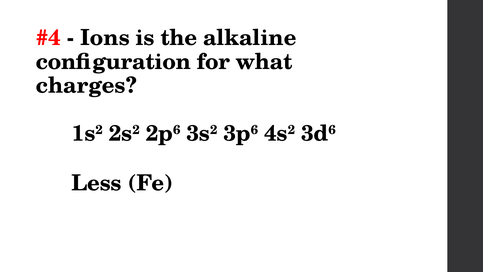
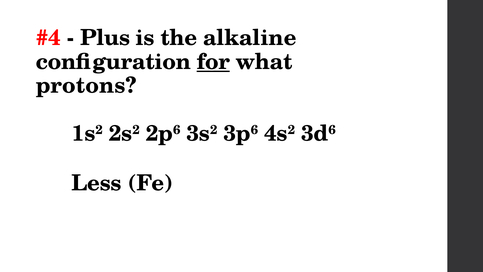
Ions: Ions -> Plus
for underline: none -> present
charges: charges -> protons
